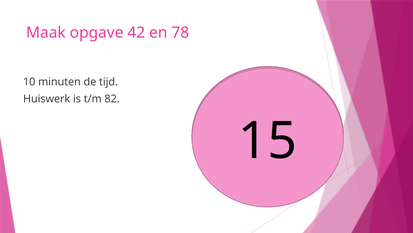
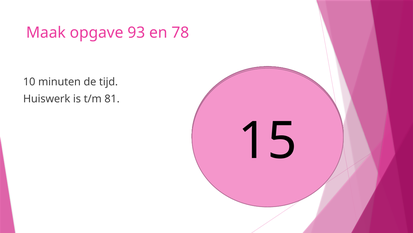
42: 42 -> 93
82: 82 -> 81
